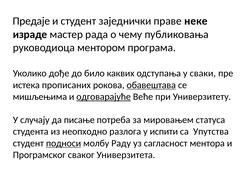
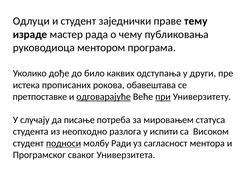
Предаје: Предаје -> Одлуци
неке: неке -> тему
сваки: сваки -> други
обавештава underline: present -> none
мишљењима: мишљењима -> претпоставке
при underline: none -> present
Упутства: Упутства -> Високом
Раду: Раду -> Ради
